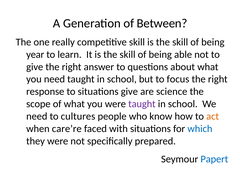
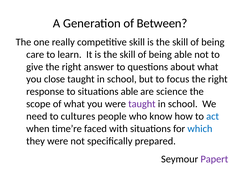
year: year -> care
you need: need -> close
situations give: give -> able
act colour: orange -> blue
care’re: care’re -> time’re
Papert colour: blue -> purple
